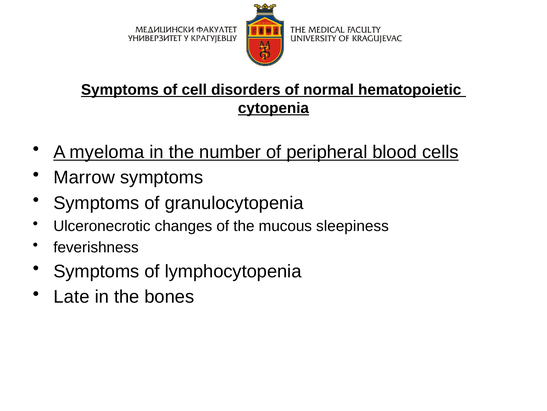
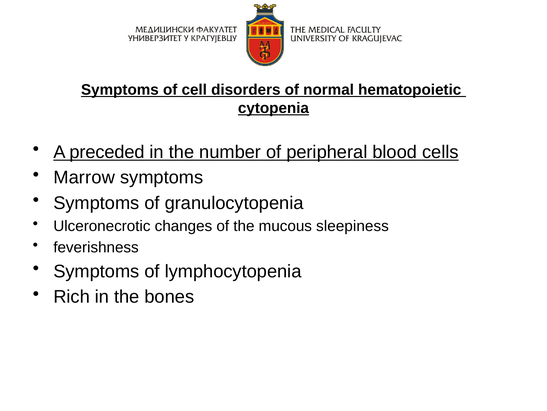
myeloma: myeloma -> preceded
Late: Late -> Rich
